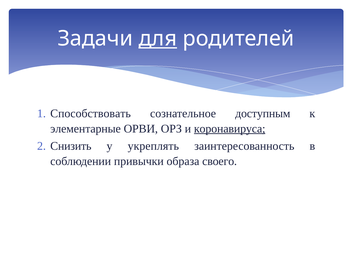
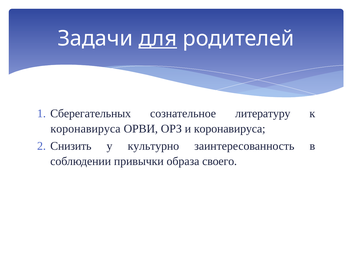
Способствовать: Способствовать -> Сберегательных
доступным: доступным -> литературу
элементарные at (86, 129): элементарные -> коронавируса
коронавируса at (230, 129) underline: present -> none
укреплять: укреплять -> культурно
